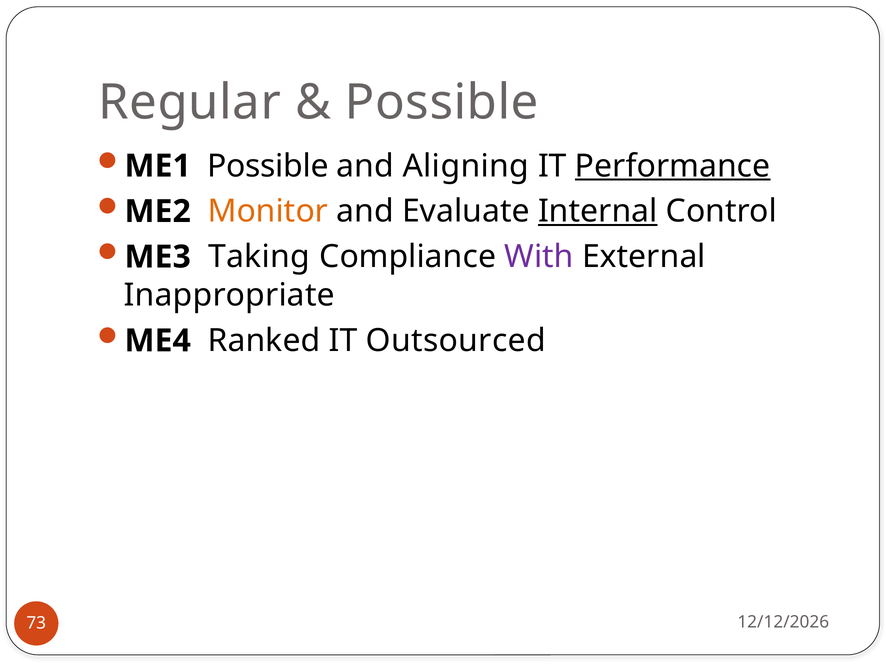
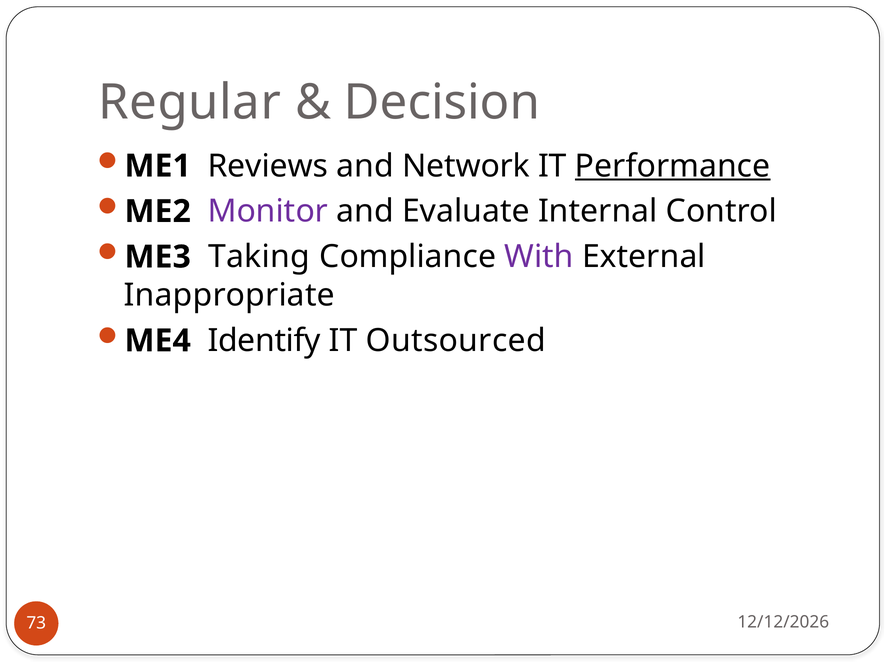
Possible at (442, 102): Possible -> Decision
ME1 Possible: Possible -> Reviews
Aligning: Aligning -> Network
Monitor colour: orange -> purple
Internal underline: present -> none
Ranked: Ranked -> Identify
